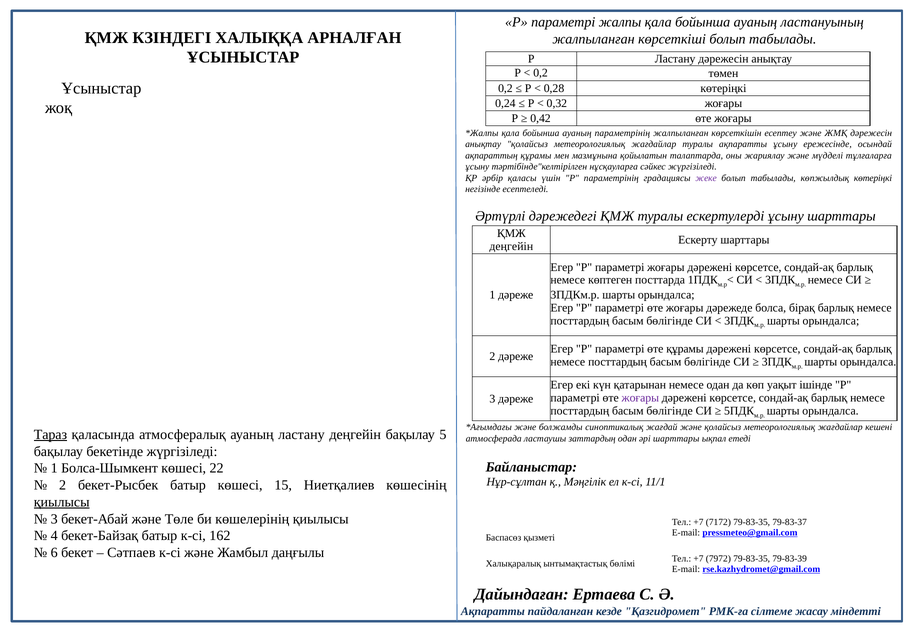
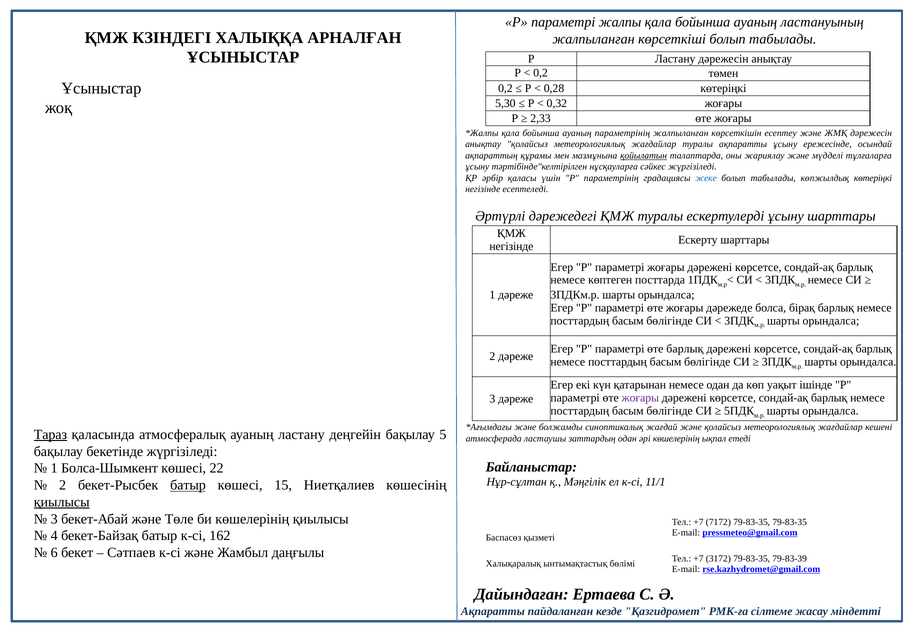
0,24: 0,24 -> 5,30
0,42: 0,42 -> 2,33
қойылатын underline: none -> present
жеке colour: purple -> blue
деңгейін at (511, 247): деңгейін -> негізінде
өте құрамы: құрамы -> барлық
әрі шарттары: шарттары -> көшелерінің
батыр at (188, 486) underline: none -> present
79-83-35 79-83-37: 79-83-37 -> 79-83-35
7972: 7972 -> 3172
